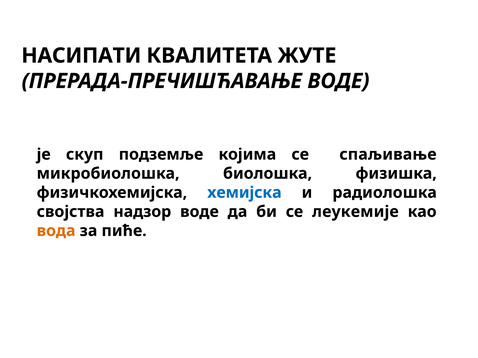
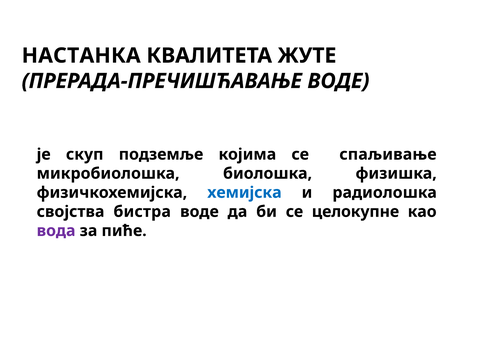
НАСИПАТИ: НАСИПАТИ -> НАСТАНКА
надзор: надзор -> бистра
леукемије: леукемије -> целокупне
вода colour: orange -> purple
